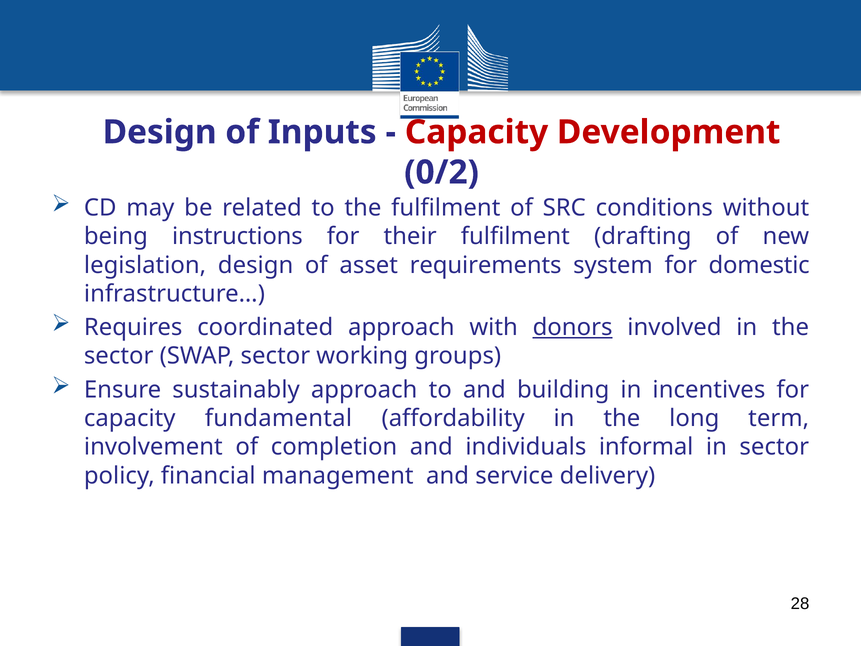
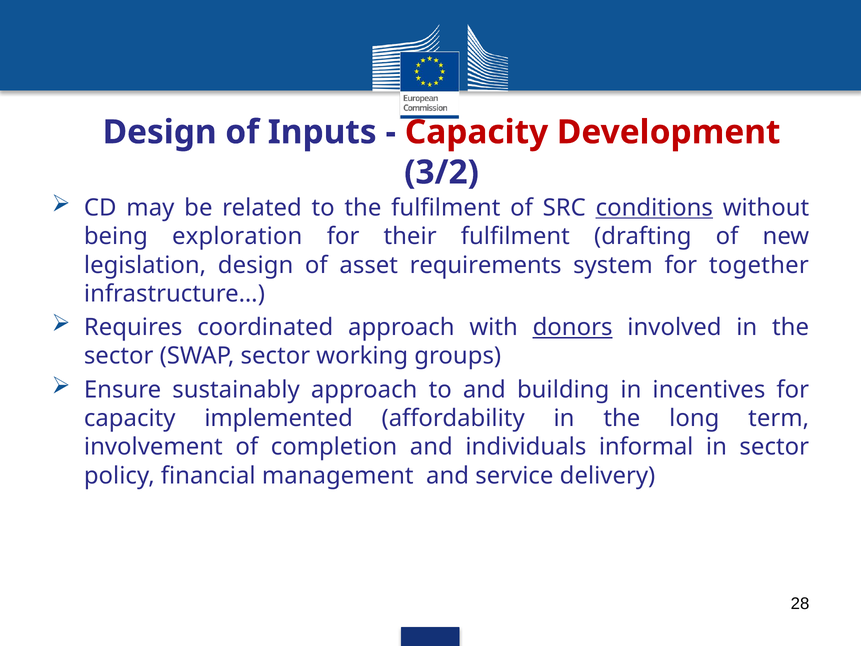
0/2: 0/2 -> 3/2
conditions underline: none -> present
instructions: instructions -> exploration
domestic: domestic -> together
fundamental: fundamental -> implemented
